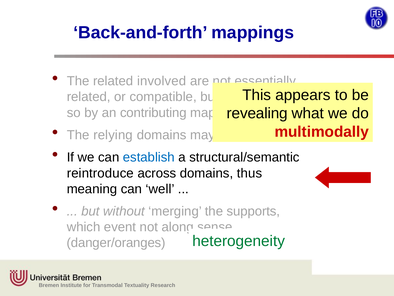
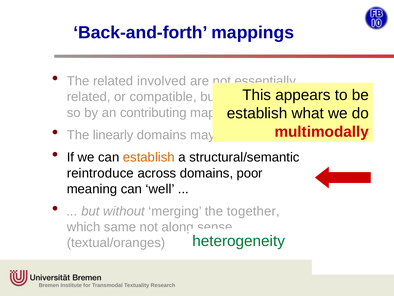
revealing at (257, 113): revealing -> establish
relying: relying -> linearly
establish at (149, 157) colour: blue -> orange
thus: thus -> poor
supports: supports -> together
event: event -> same
danger/oranges: danger/oranges -> textual/oranges
